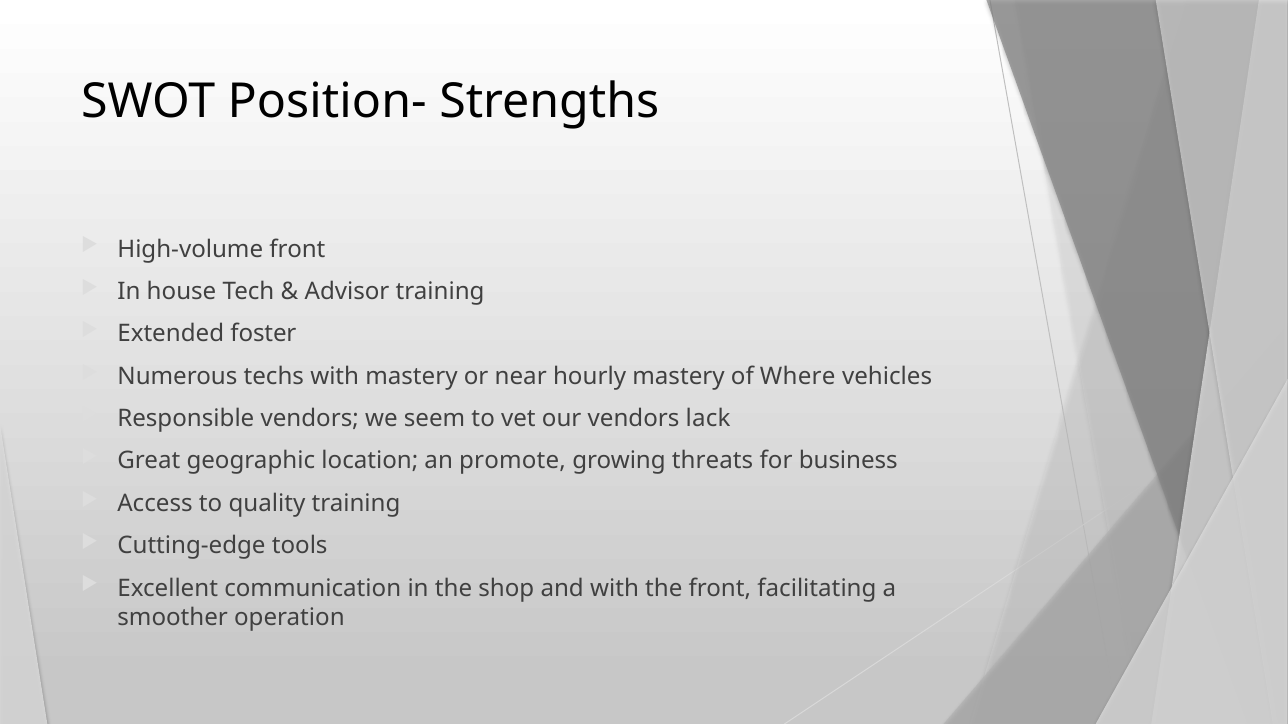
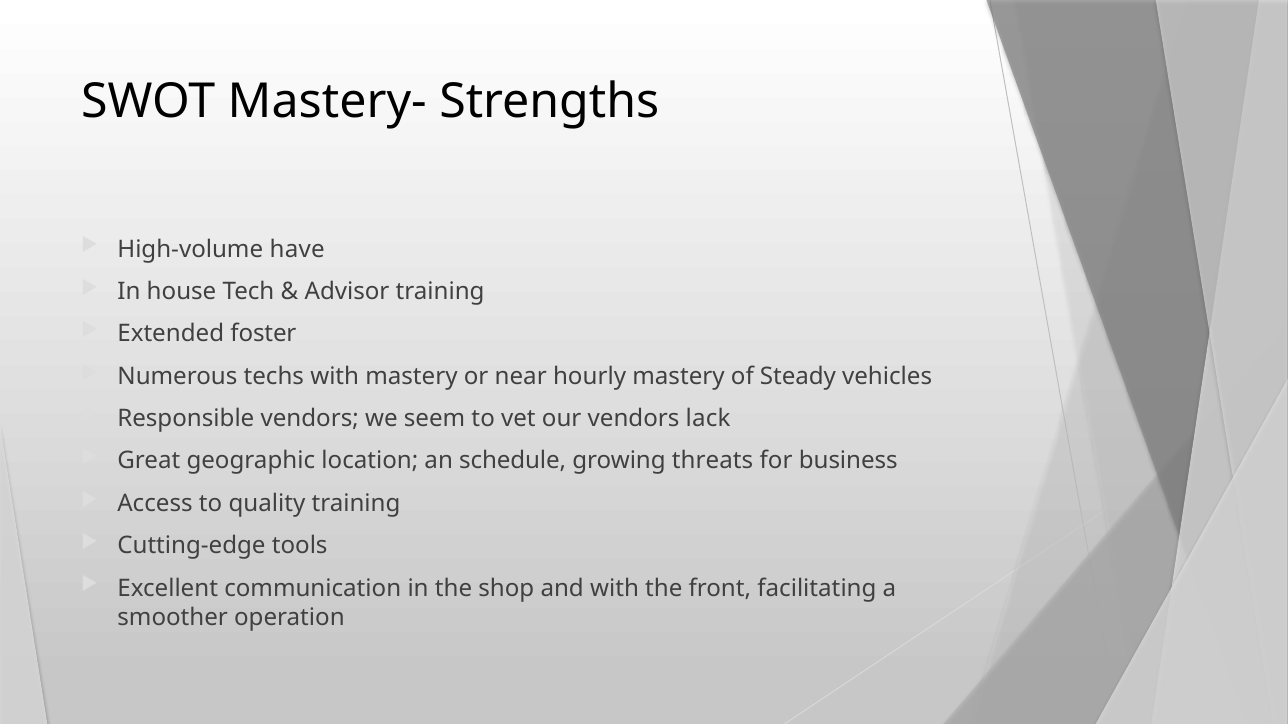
Position-: Position- -> Mastery-
High-volume front: front -> have
Where: Where -> Steady
promote: promote -> schedule
